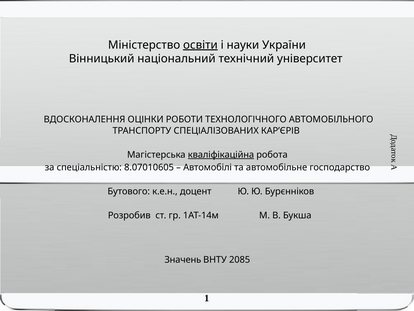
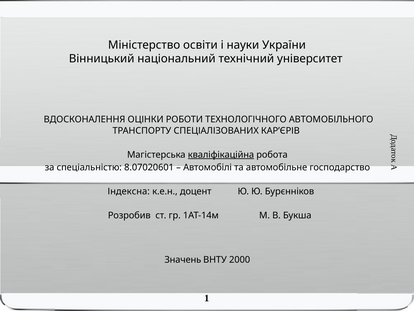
освіти underline: present -> none
8.07010605: 8.07010605 -> 8.07020601
Бутового: Бутового -> Індексна
2085: 2085 -> 2000
